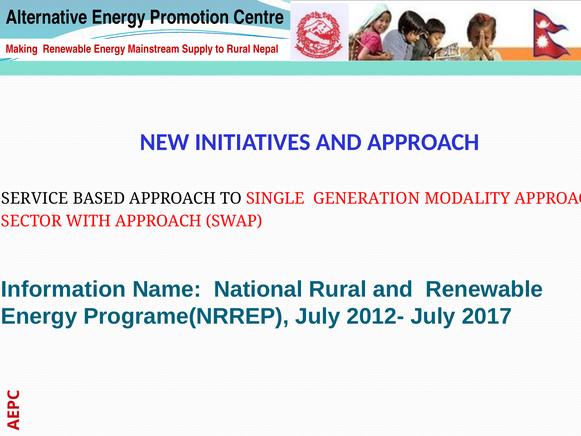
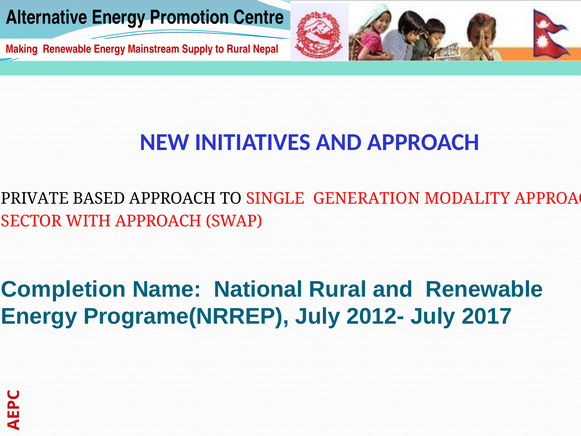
SERVICE: SERVICE -> PRIVATE
Information: Information -> Completion
